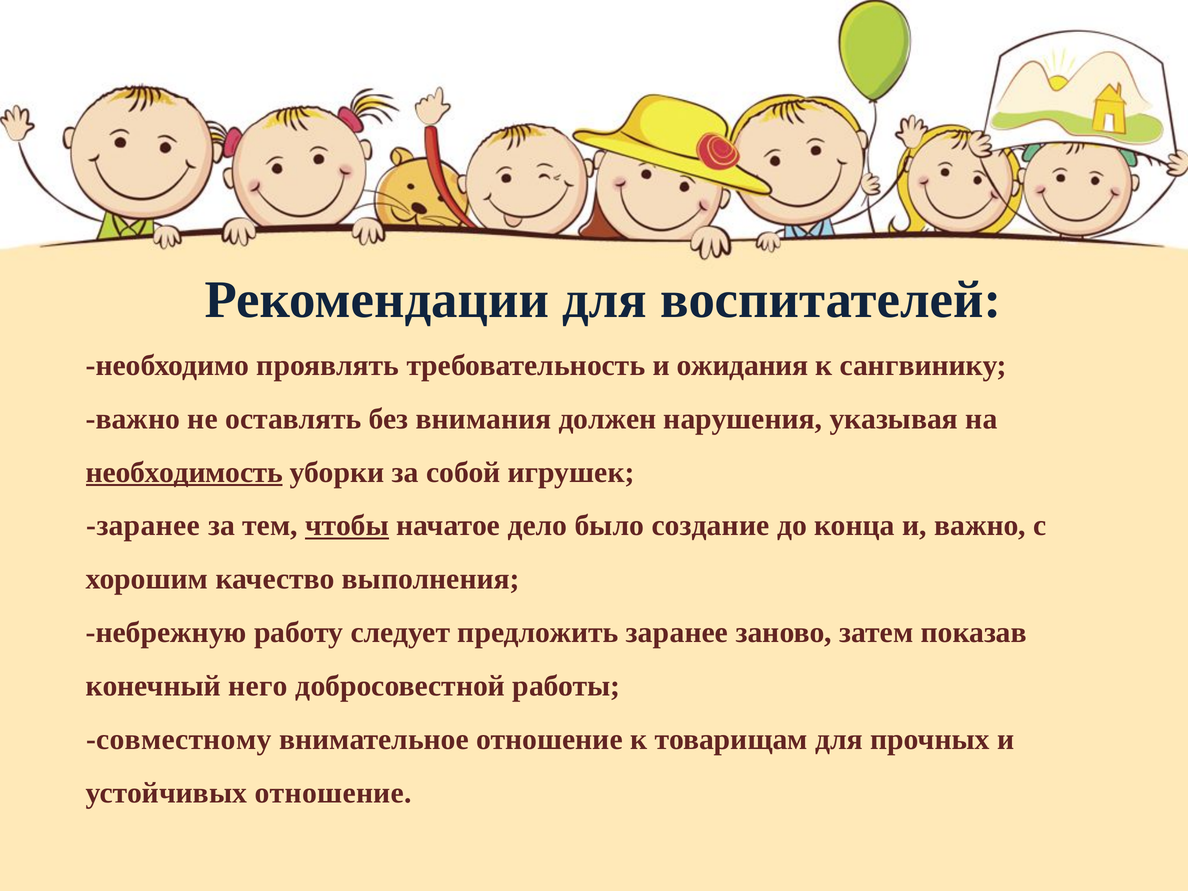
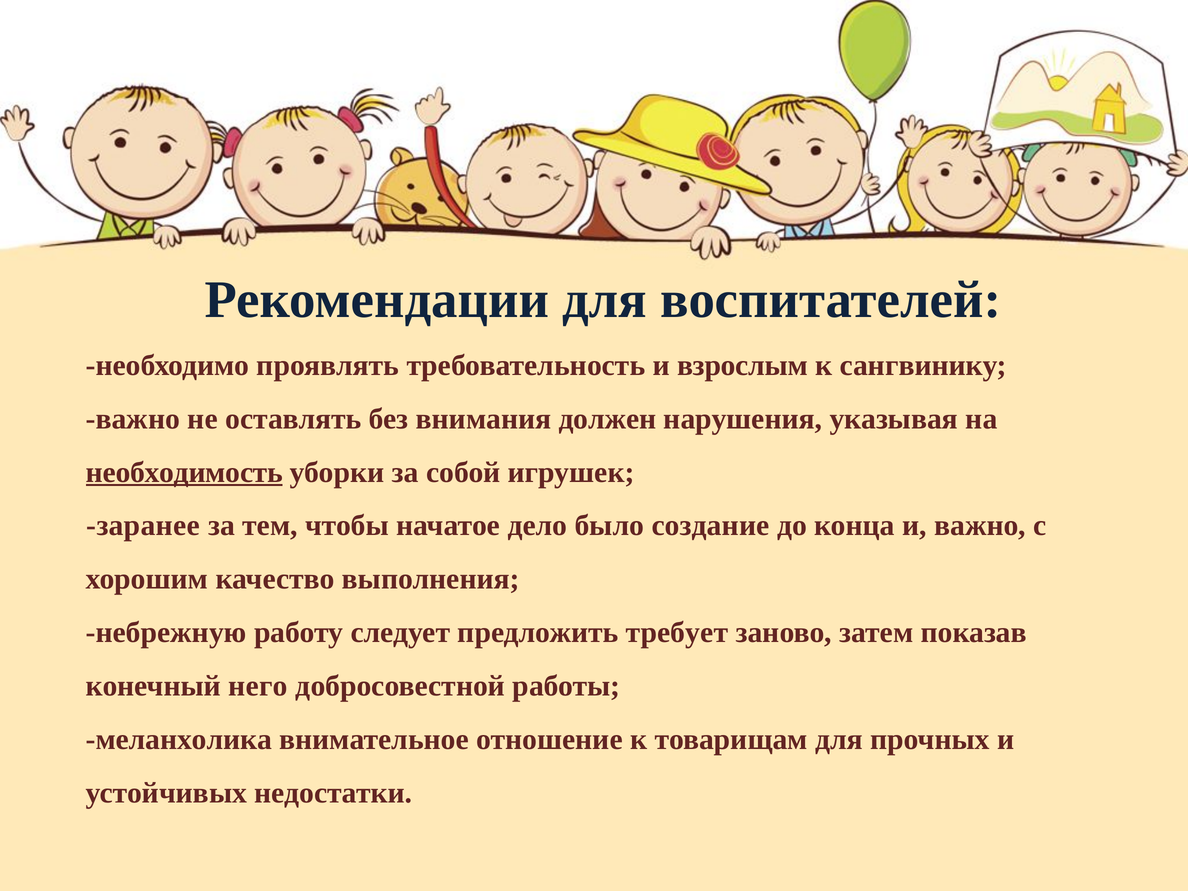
ожидания: ожидания -> взрослым
чтобы underline: present -> none
предложить заранее: заранее -> требует
совместному: совместному -> меланхолика
устойчивых отношение: отношение -> недостатки
